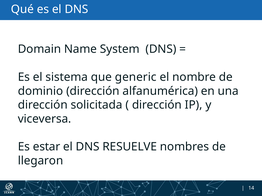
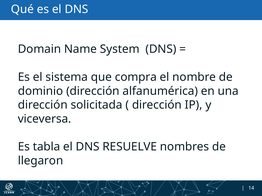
generic: generic -> compra
estar: estar -> tabla
